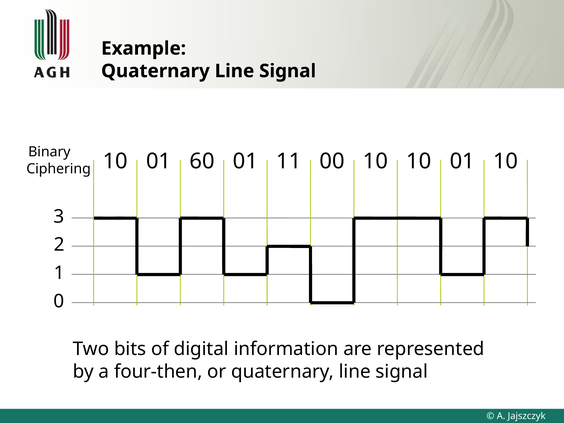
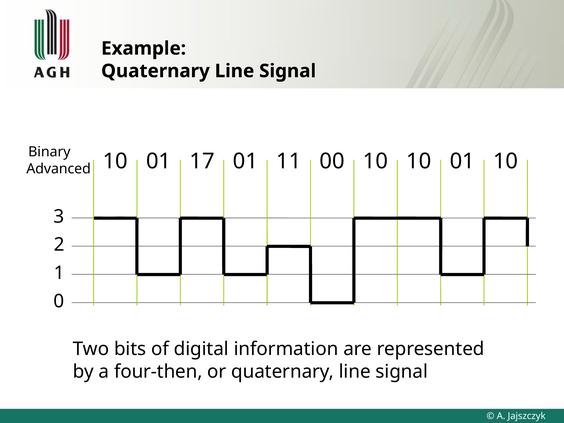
60: 60 -> 17
Ciphering: Ciphering -> Advanced
